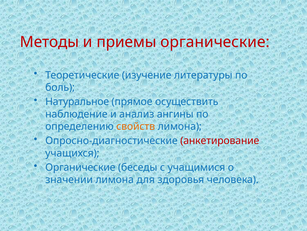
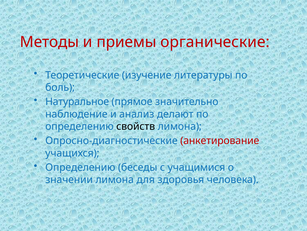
осуществить: осуществить -> значительно
ангины: ангины -> делают
свойств colour: orange -> black
Органические at (80, 167): Органические -> Определению
